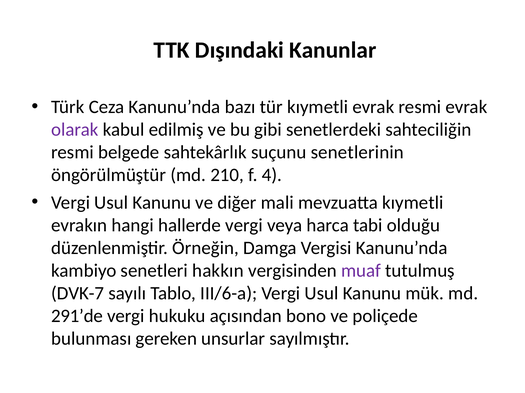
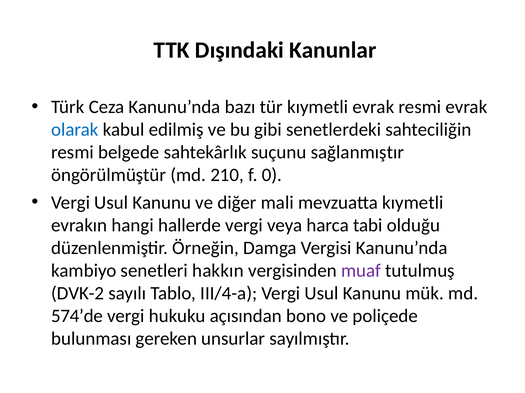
olarak colour: purple -> blue
senetlerinin: senetlerinin -> sağlanmıştır
4: 4 -> 0
DVK-7: DVK-7 -> DVK-2
III/6-a: III/6-a -> III/4-a
291’de: 291’de -> 574’de
